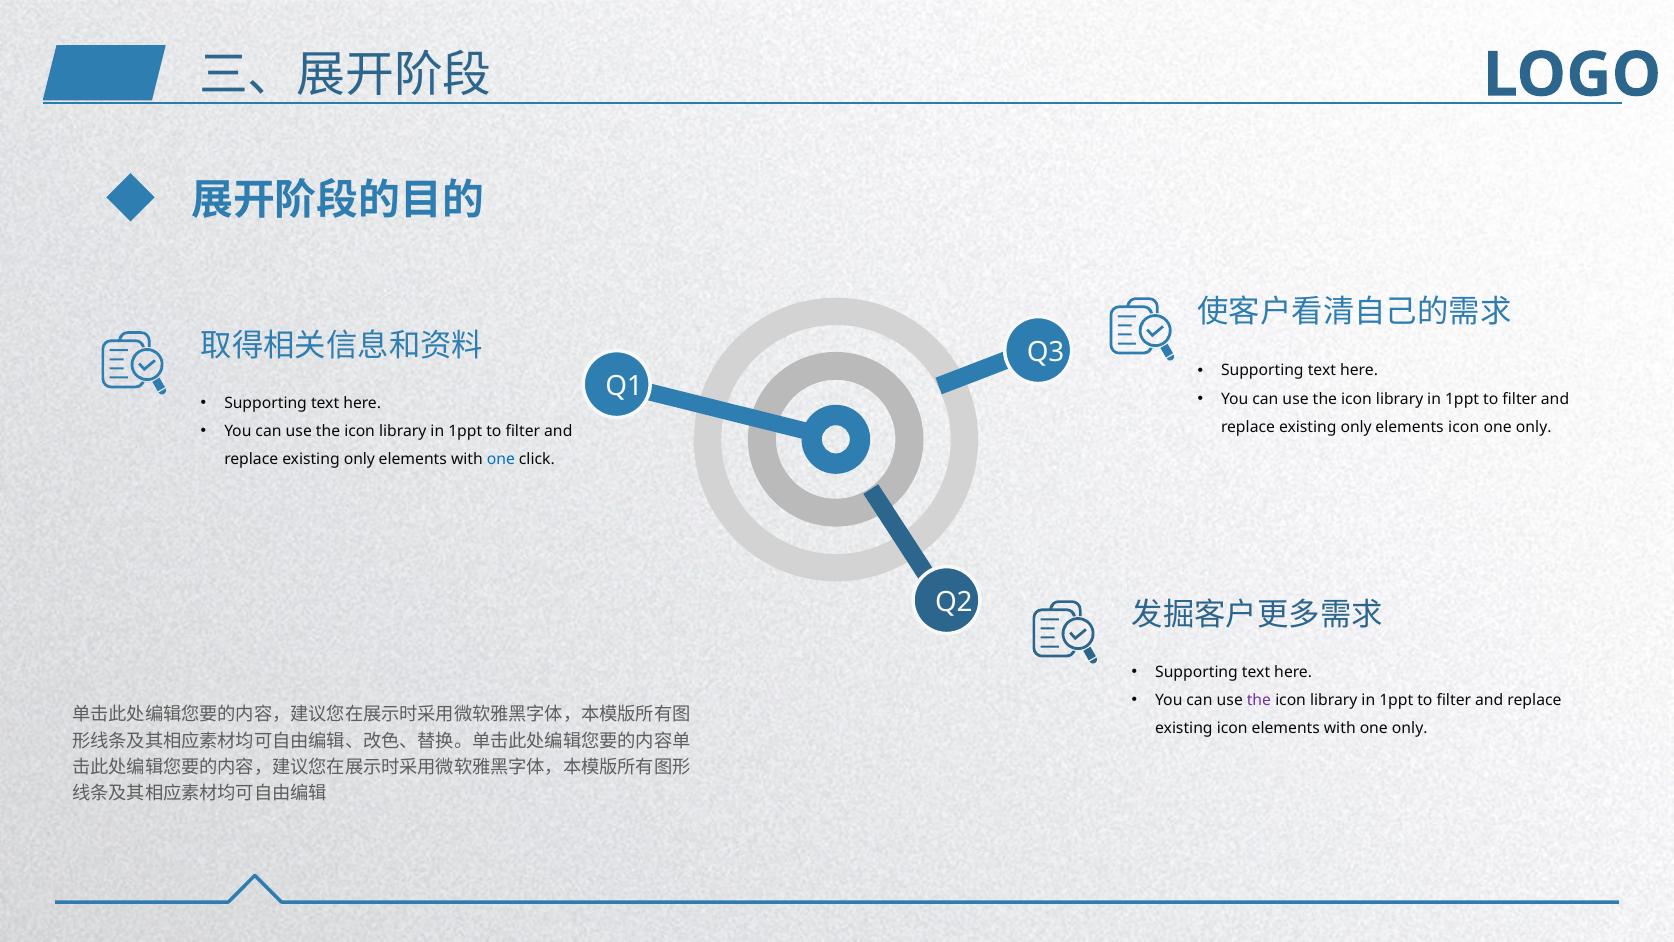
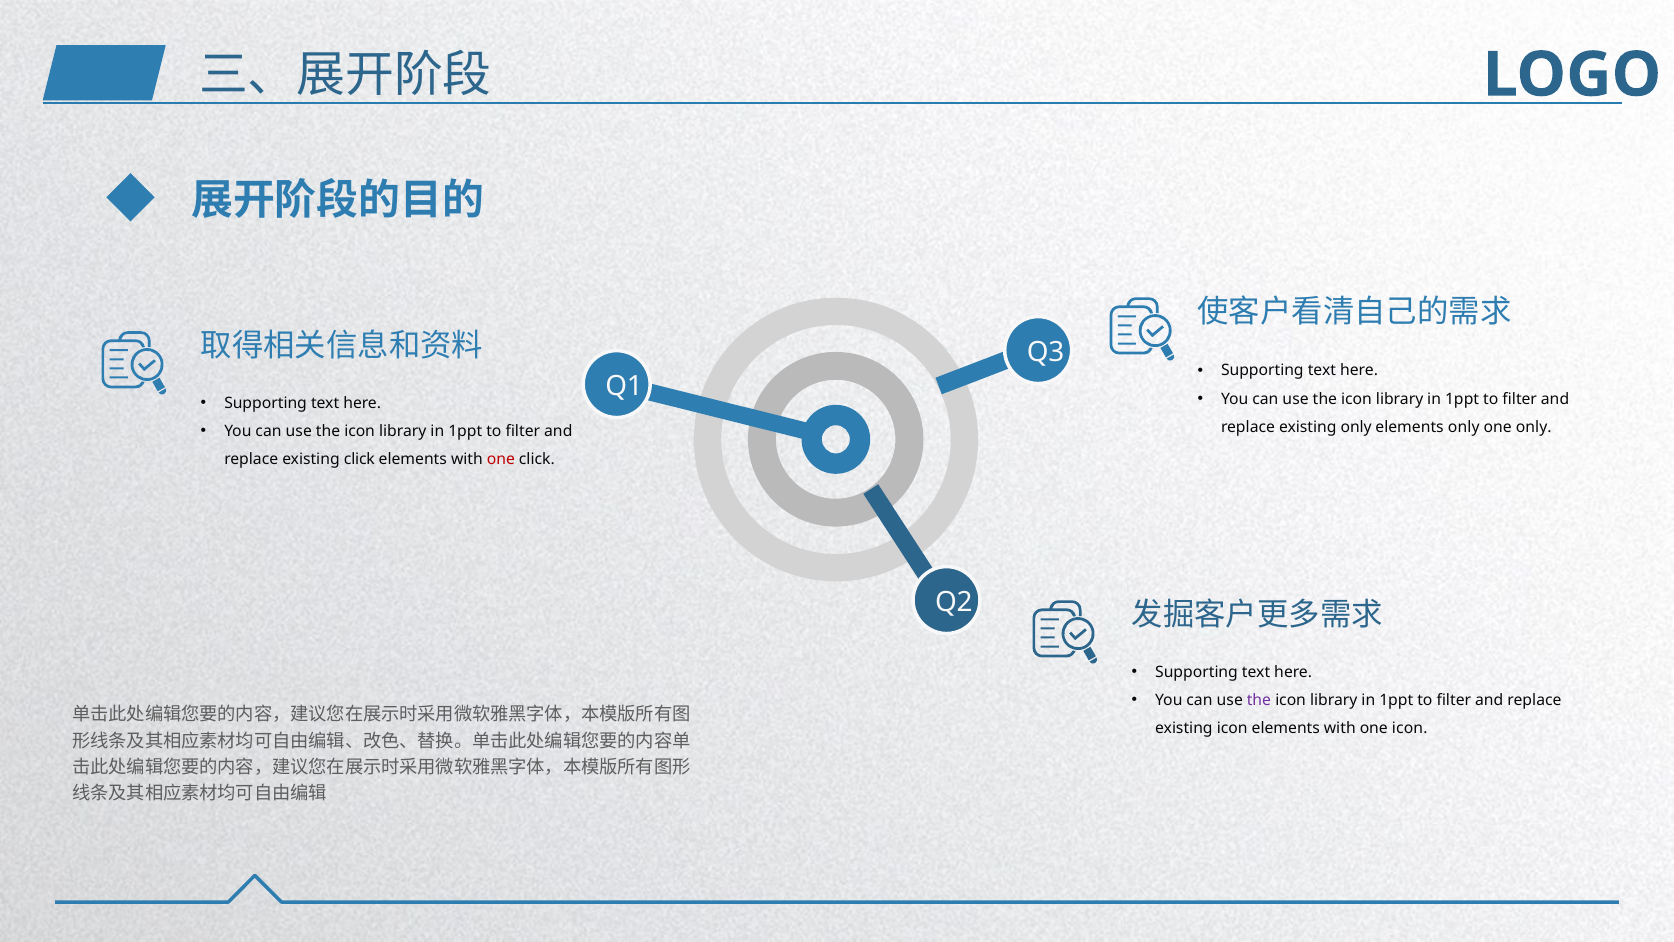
elements icon: icon -> only
only at (359, 459): only -> click
one at (501, 459) colour: blue -> red
with one only: only -> icon
